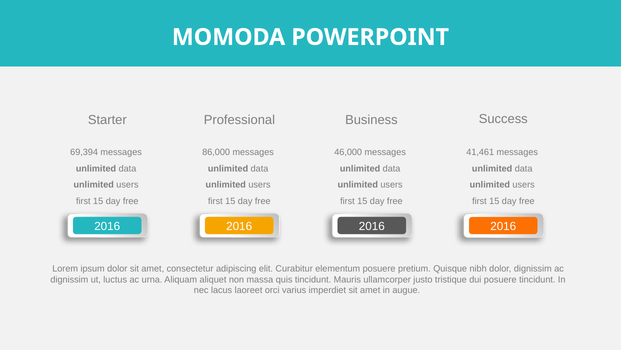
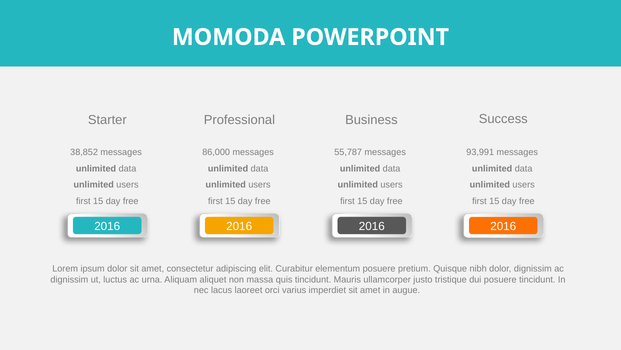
69,394: 69,394 -> 38,852
46,000: 46,000 -> 55,787
41,461: 41,461 -> 93,991
